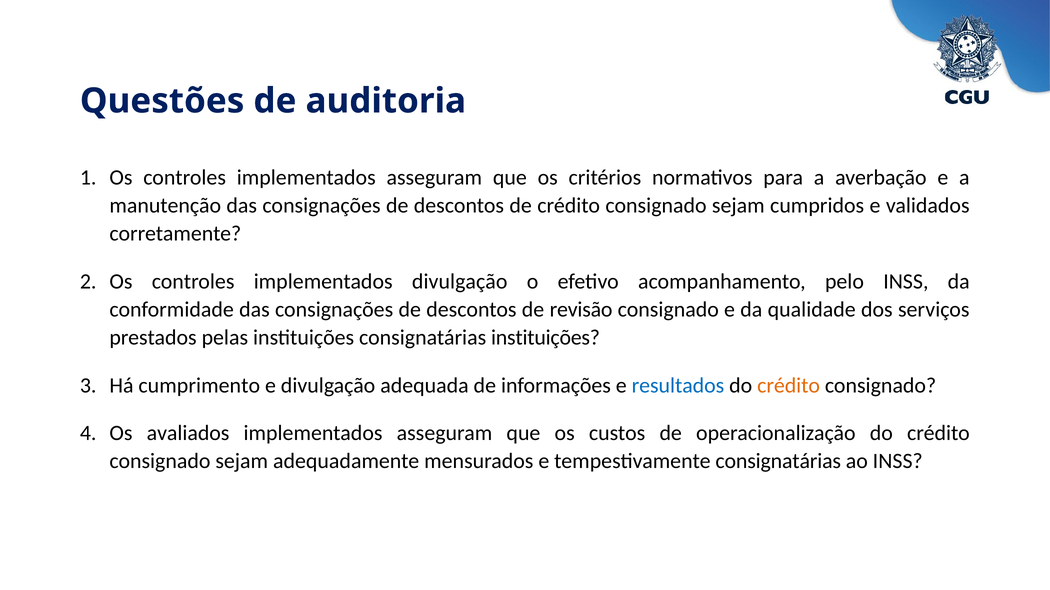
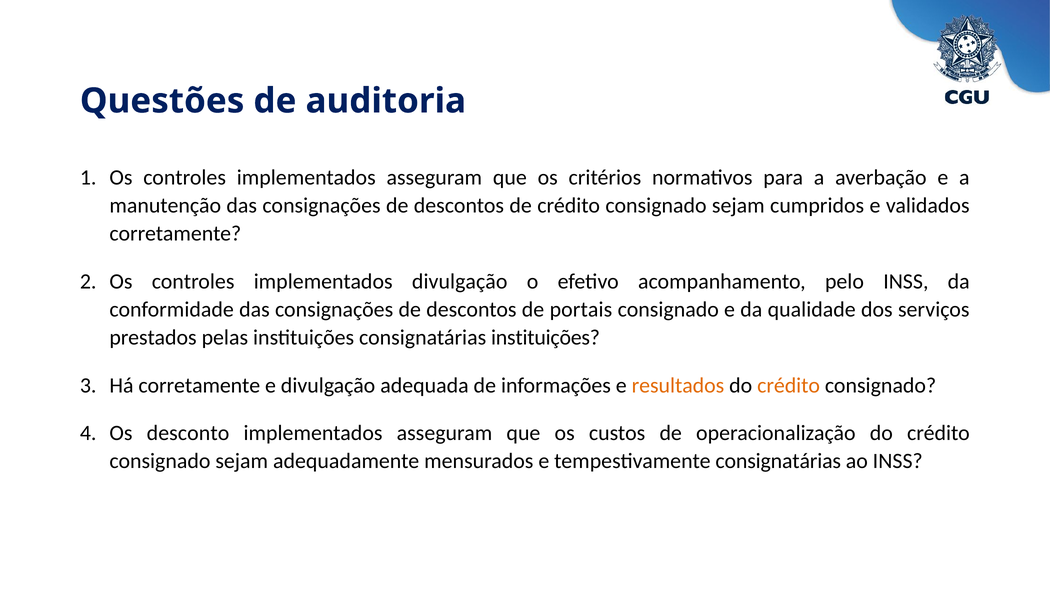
revisão: revisão -> portais
Há cumprimento: cumprimento -> corretamente
resultados colour: blue -> orange
avaliados: avaliados -> desconto
